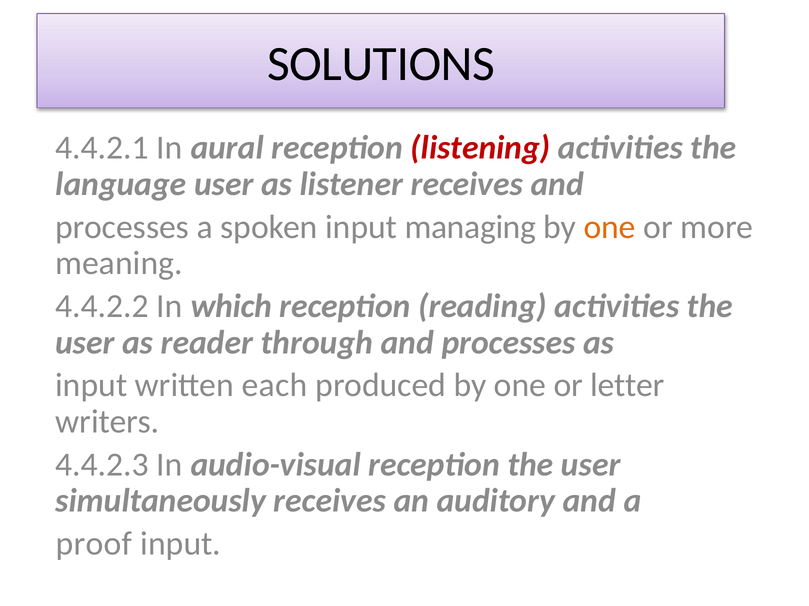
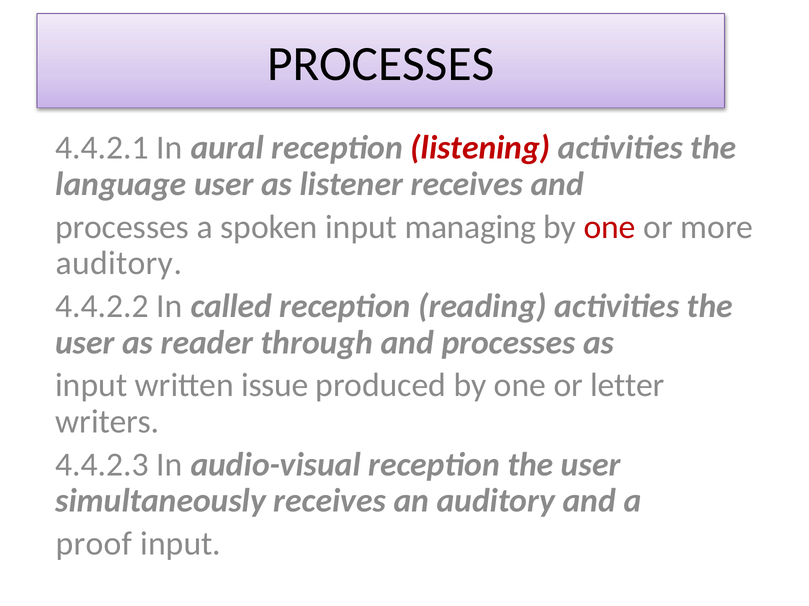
SOLUTIONS at (381, 64): SOLUTIONS -> PROCESSES
one at (610, 227) colour: orange -> red
meaning at (119, 264): meaning -> auditory
which: which -> called
each: each -> issue
